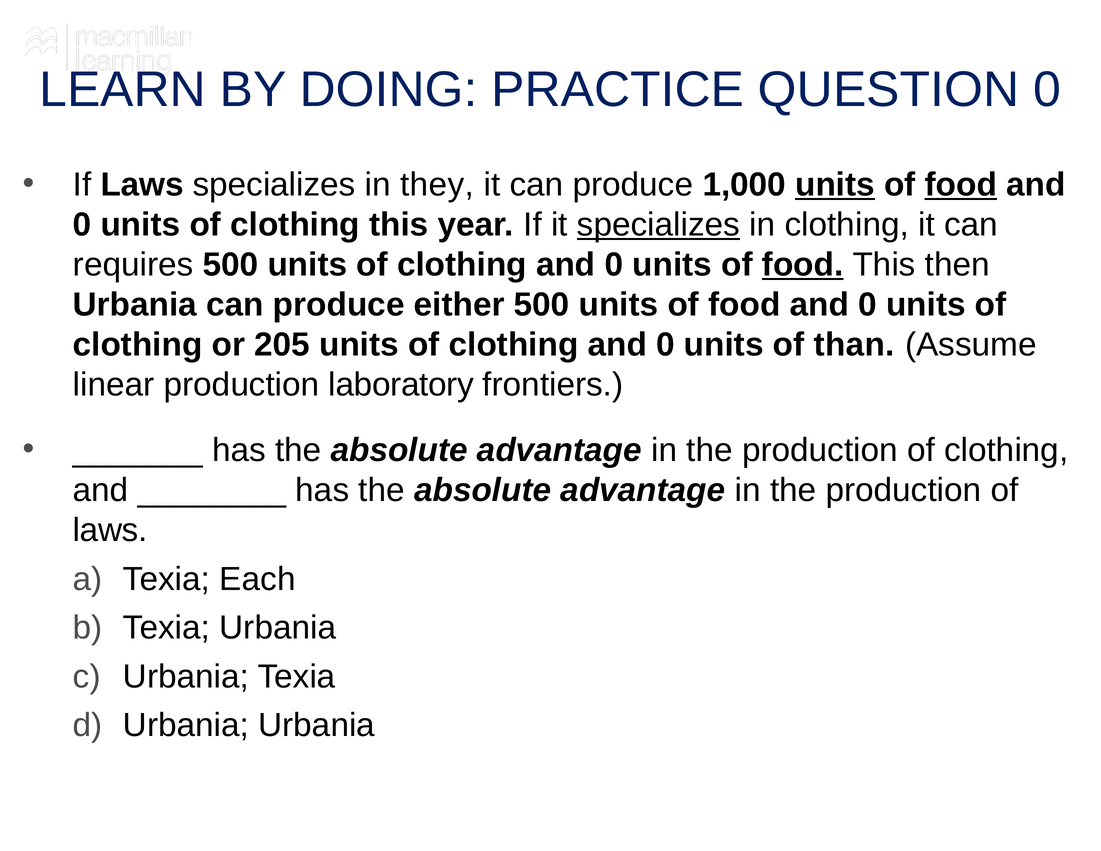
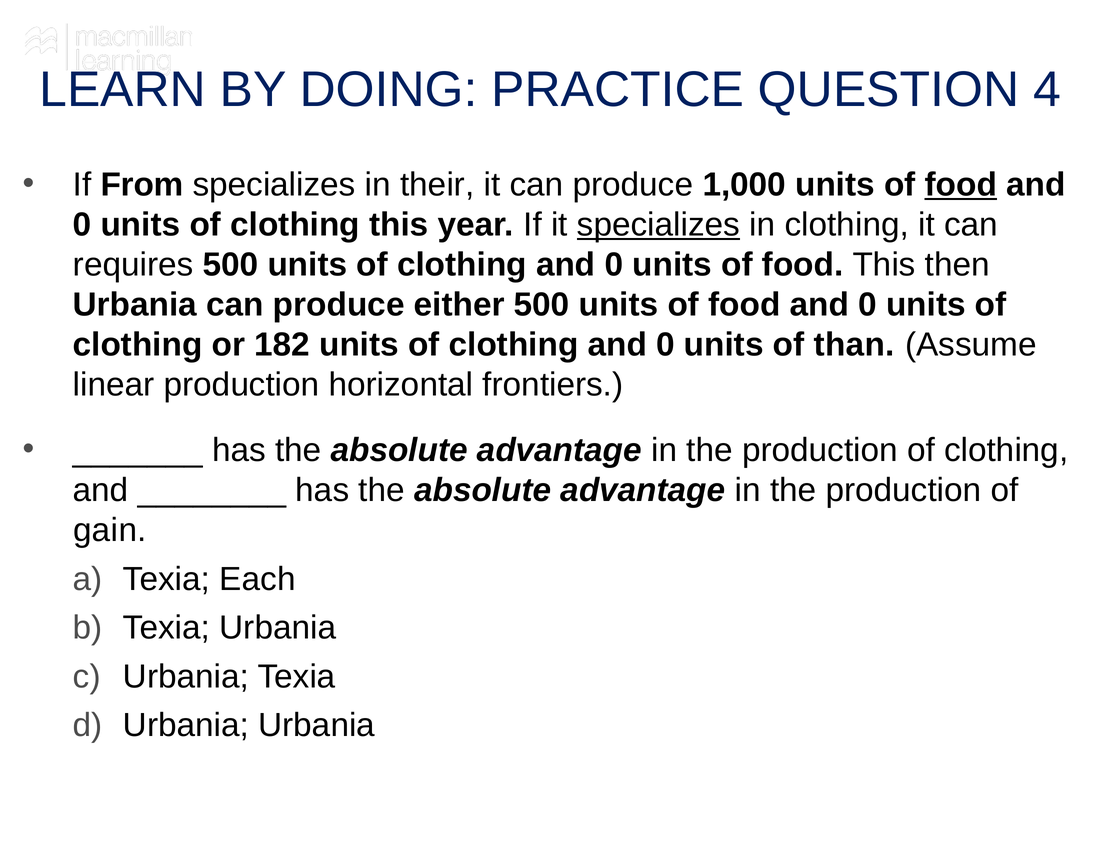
QUESTION 0: 0 -> 4
If Laws: Laws -> From
they: they -> their
units at (835, 185) underline: present -> none
food at (803, 265) underline: present -> none
205: 205 -> 182
laboratory: laboratory -> horizontal
laws at (110, 530): laws -> gain
